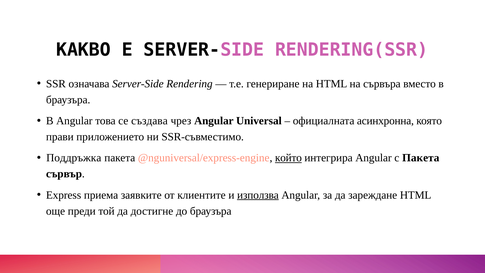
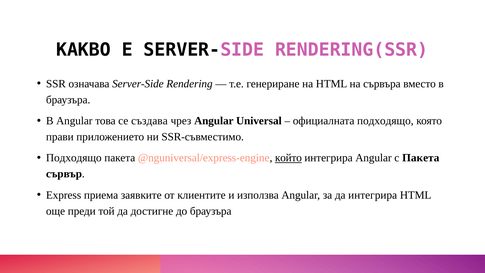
официалната асинхронна: асинхронна -> подходящо
Поддръжка at (74, 158): Поддръжка -> Подходящо
използва underline: present -> none
да зареждане: зареждане -> интегрира
